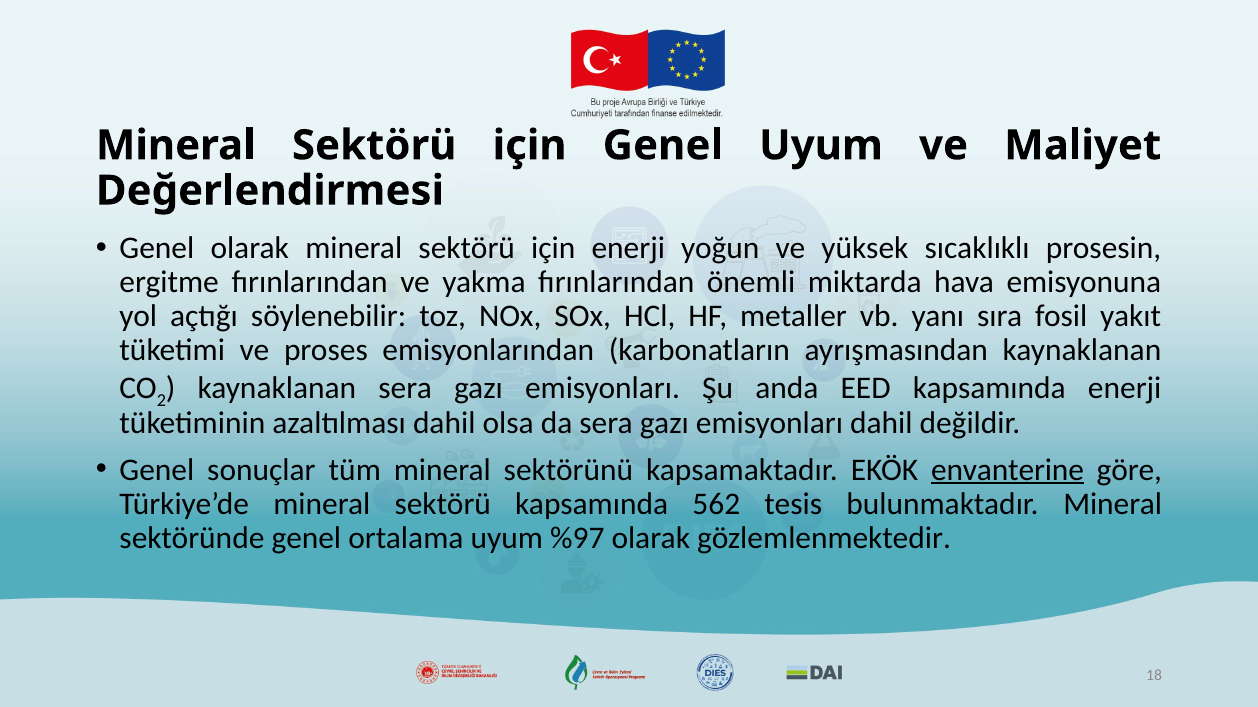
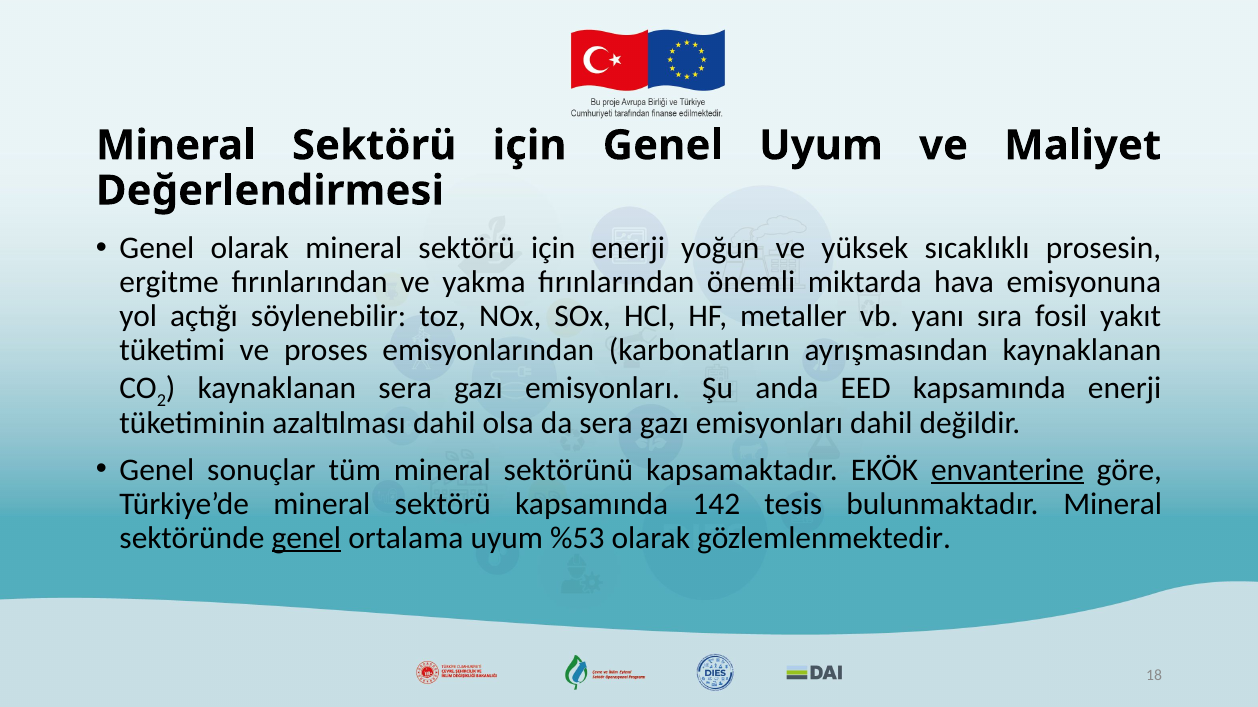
562: 562 -> 142
genel at (306, 538) underline: none -> present
%97: %97 -> %53
